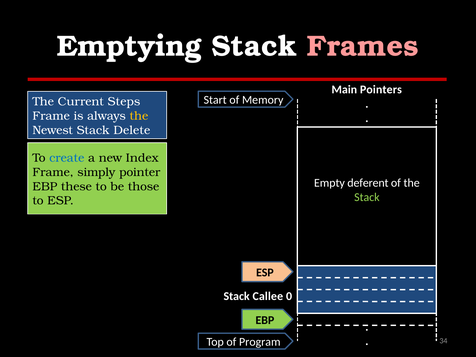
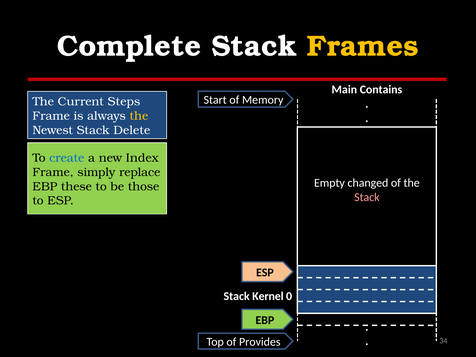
Emptying: Emptying -> Complete
Frames colour: pink -> yellow
Pointers: Pointers -> Contains
pointer: pointer -> replace
deferent: deferent -> changed
Stack at (367, 197) colour: light green -> pink
Callee: Callee -> Kernel
Program: Program -> Provides
